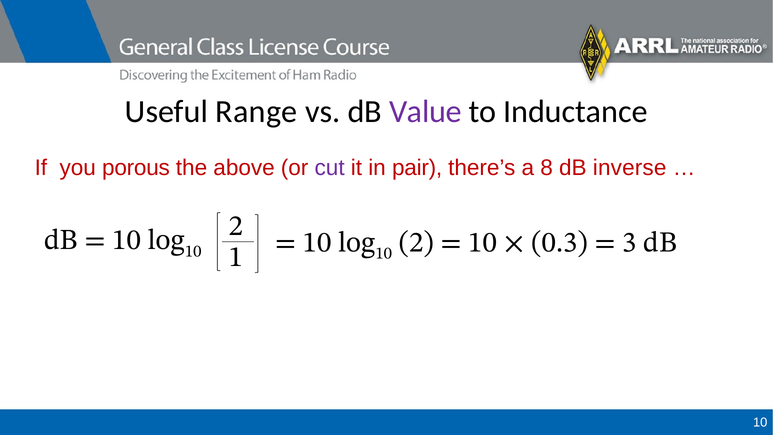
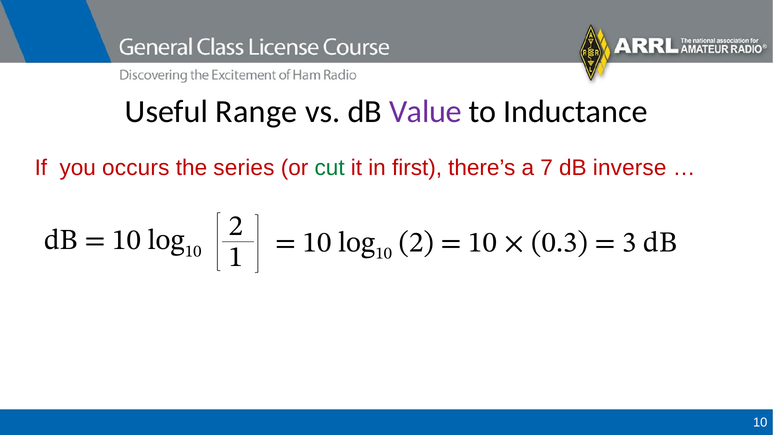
porous: porous -> occurs
above: above -> series
cut colour: purple -> green
pair: pair -> first
8: 8 -> 7
